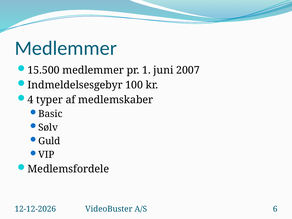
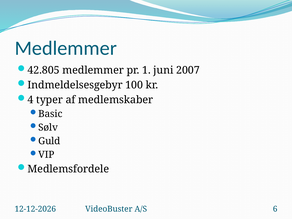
15.500: 15.500 -> 42.805
